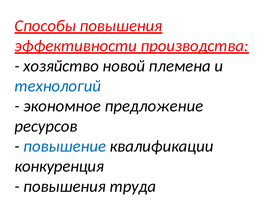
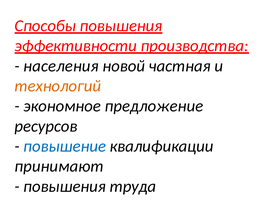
хозяйство: хозяйство -> населения
племена: племена -> частная
технологий colour: blue -> orange
конкуренция: конкуренция -> принимают
